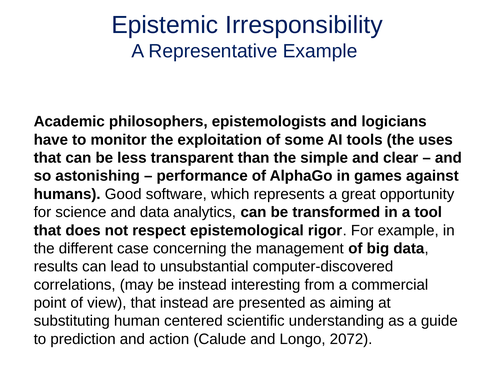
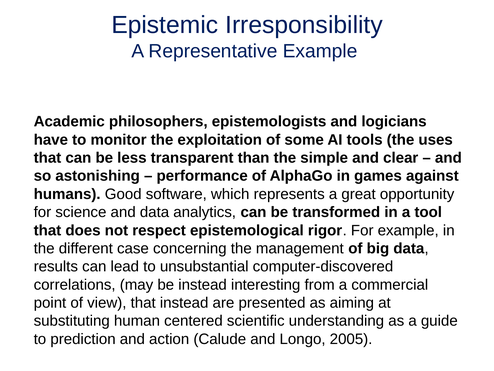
2072: 2072 -> 2005
